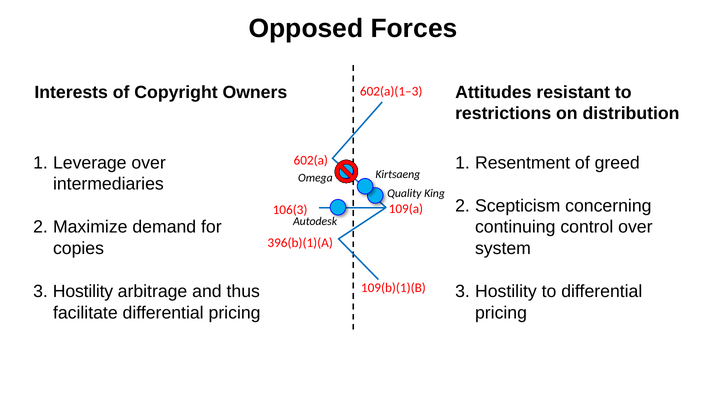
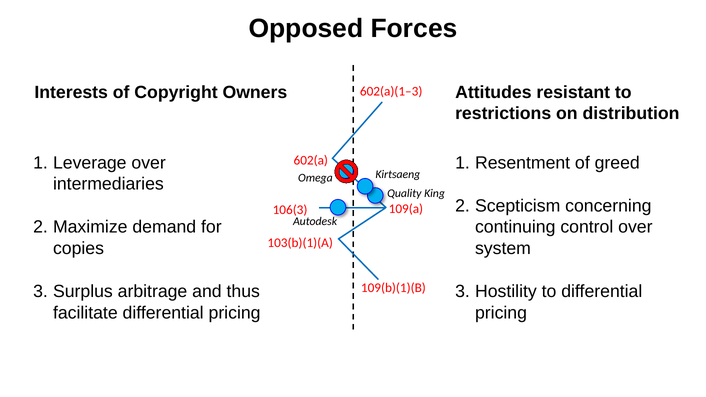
396(b)(1)(A: 396(b)(1)(A -> 103(b)(1)(A
Hostility at (83, 292): Hostility -> Surplus
